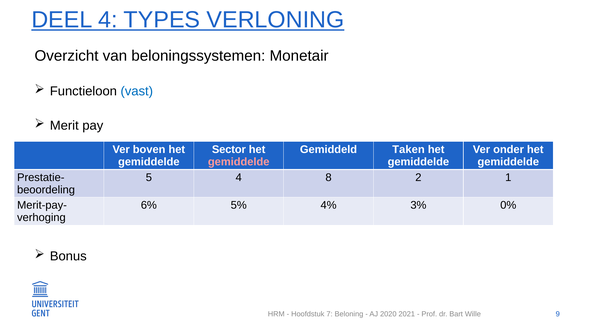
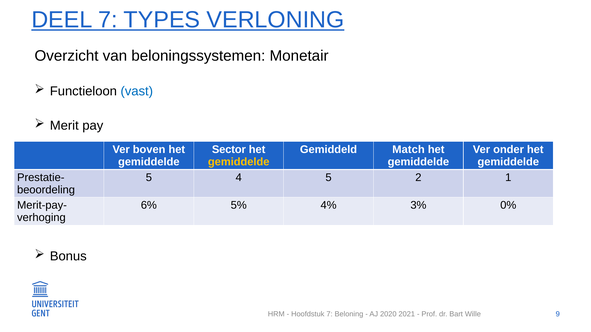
DEEL 4: 4 -> 7
Taken: Taken -> Match
gemiddelde at (239, 162) colour: pink -> yellow
4 8: 8 -> 5
